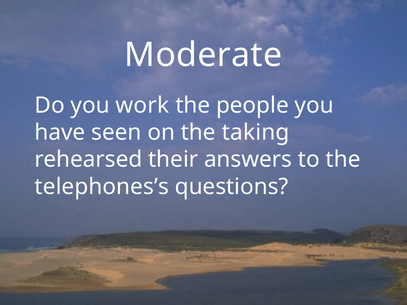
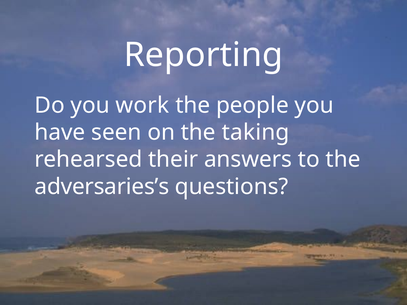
Moderate: Moderate -> Reporting
telephones’s: telephones’s -> adversaries’s
